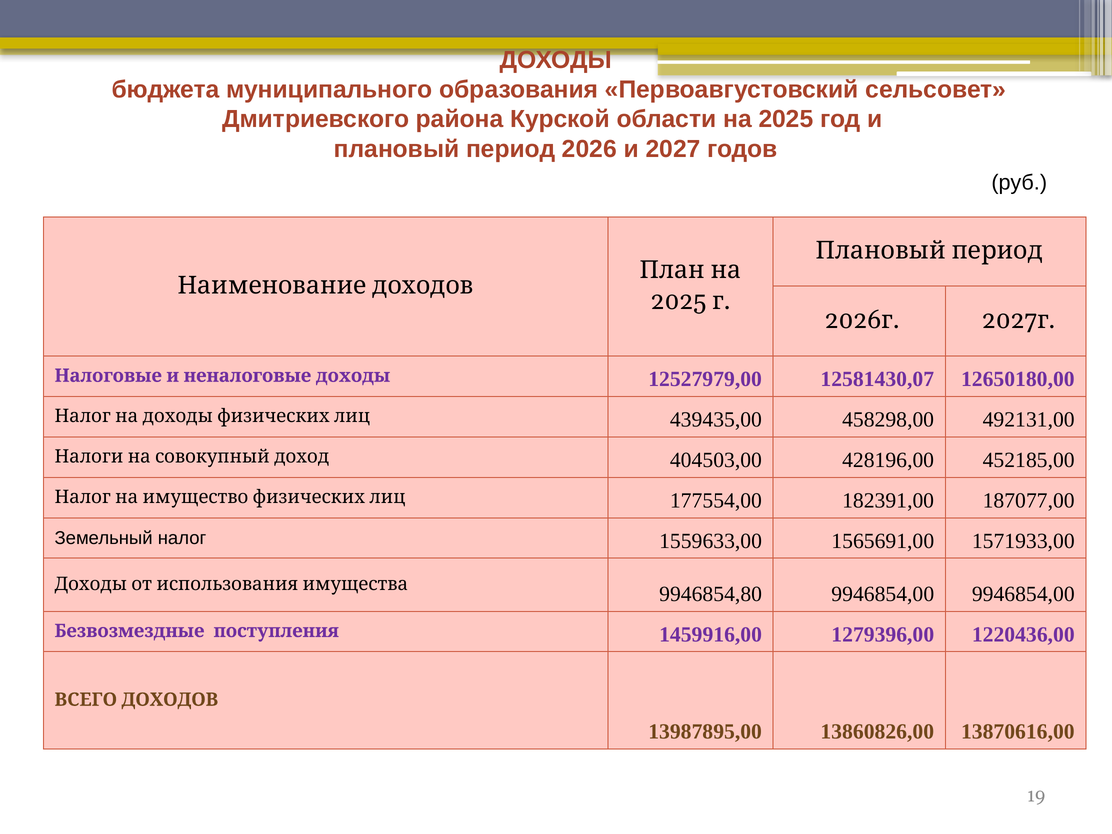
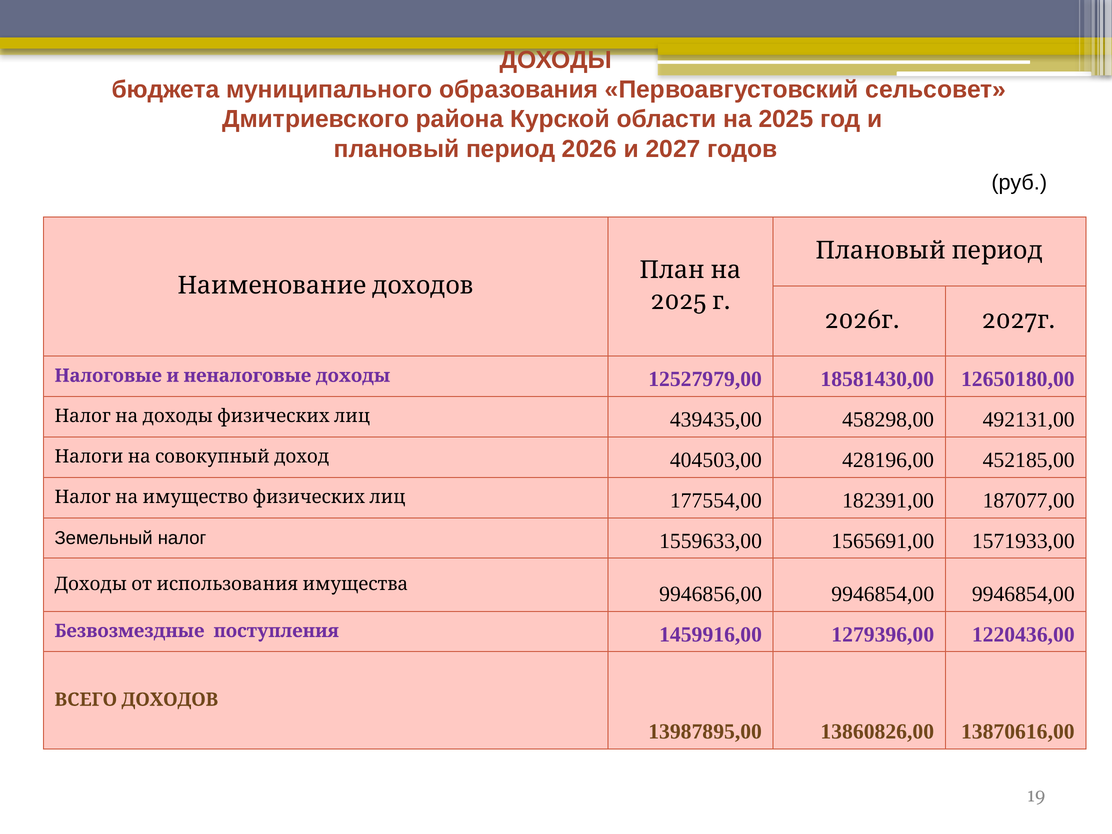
12581430,07: 12581430,07 -> 18581430,00
9946854,80: 9946854,80 -> 9946856,00
